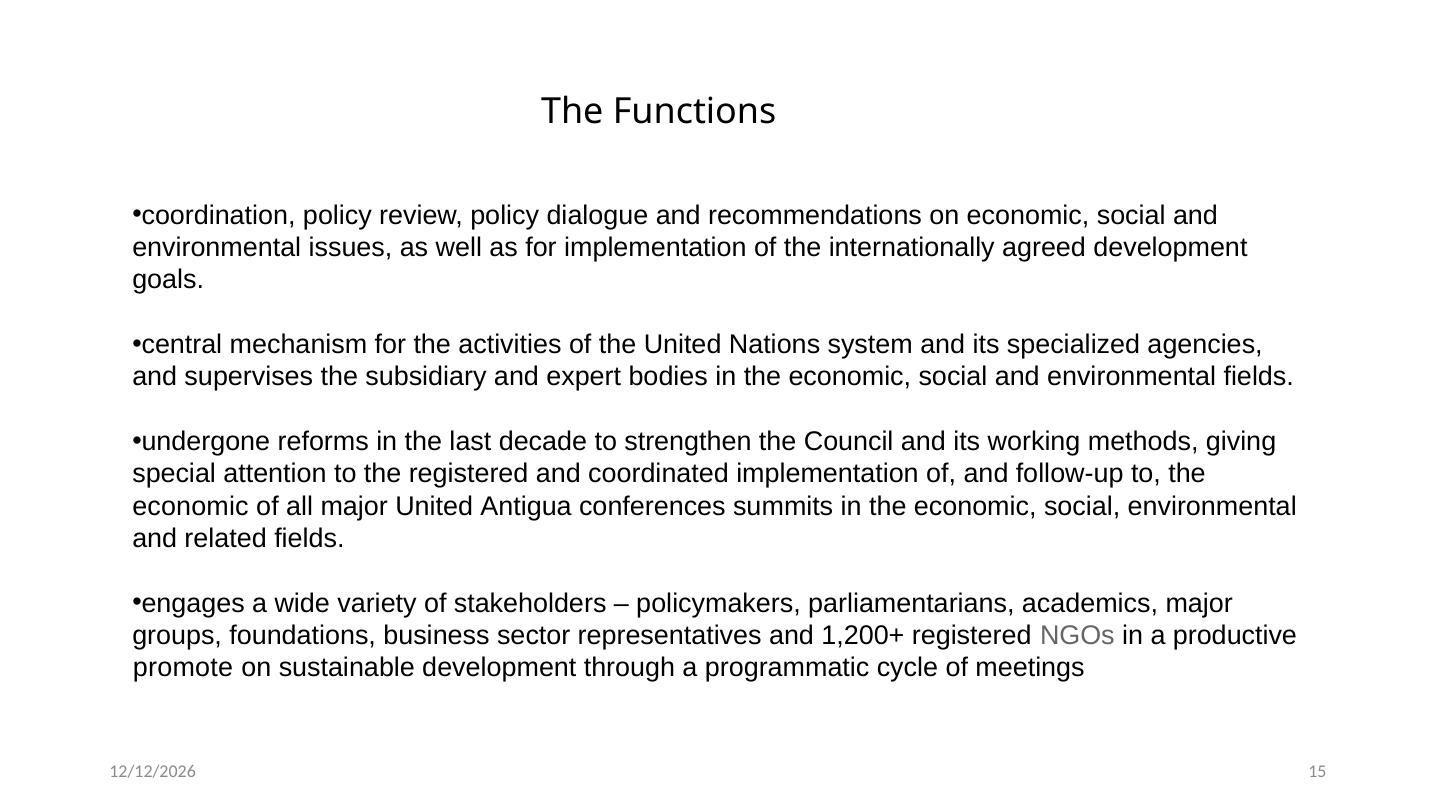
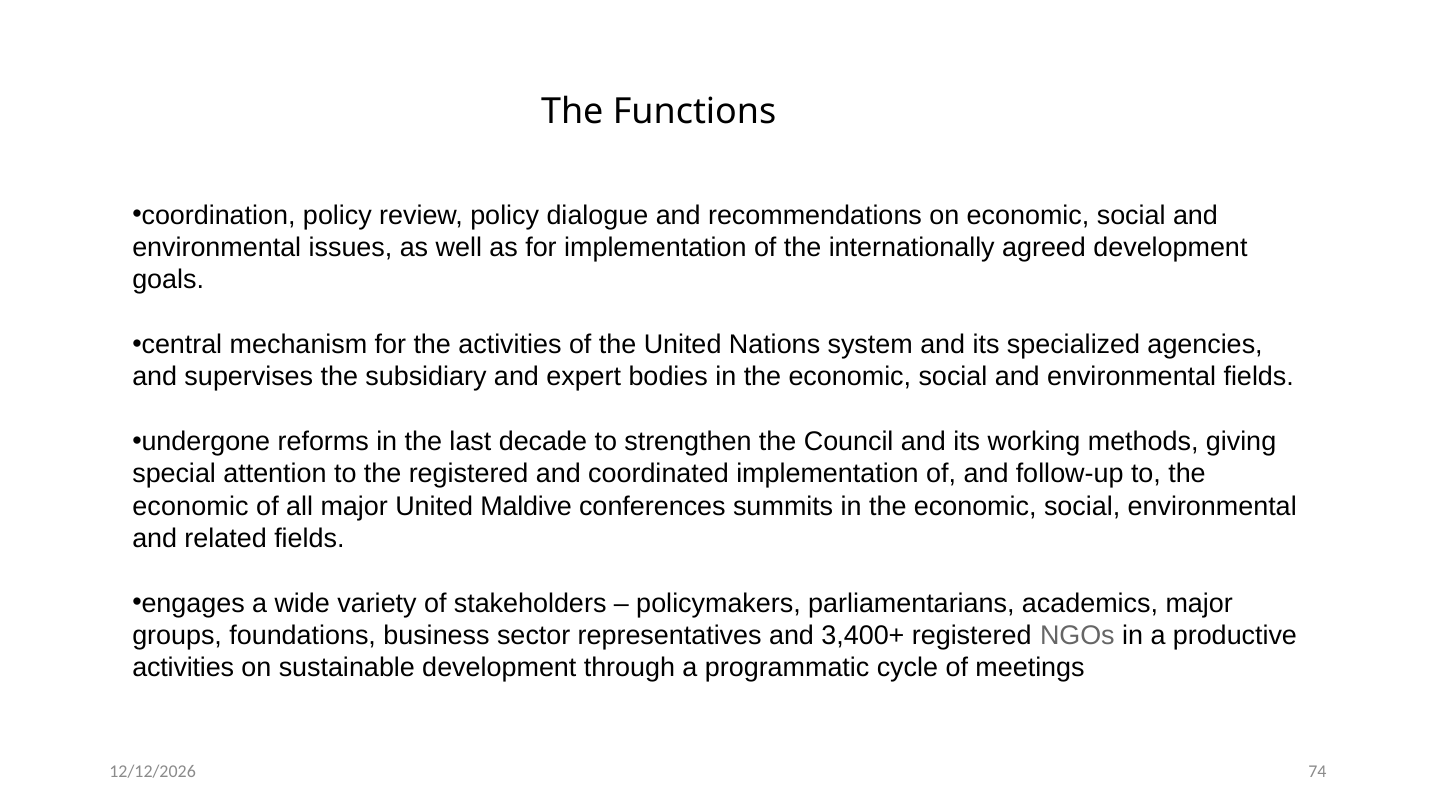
Antigua: Antigua -> Maldive
1,200+: 1,200+ -> 3,400+
promote at (183, 668): promote -> activities
15: 15 -> 74
